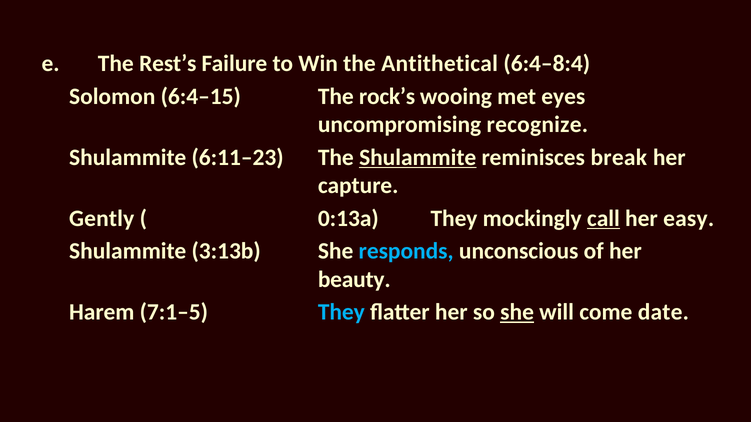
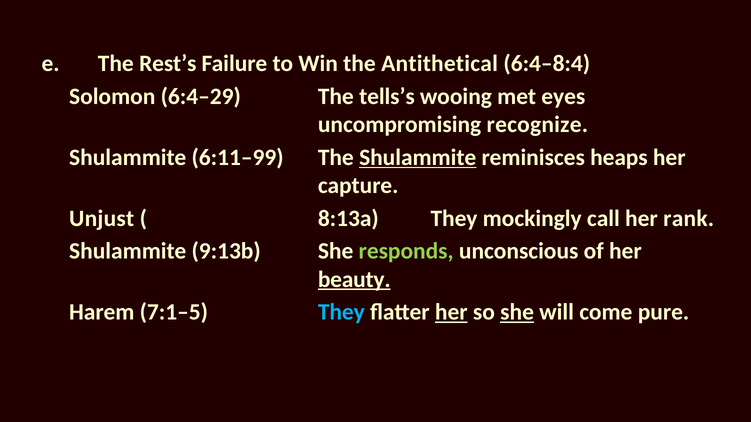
6:4–15: 6:4–15 -> 6:4–29
rock’s: rock’s -> tells’s
6:11–23: 6:11–23 -> 6:11–99
break: break -> heaps
Gently: Gently -> Unjust
0:13a: 0:13a -> 8:13a
call underline: present -> none
easy: easy -> rank
3:13b: 3:13b -> 9:13b
responds colour: light blue -> light green
beauty underline: none -> present
her at (451, 313) underline: none -> present
date: date -> pure
